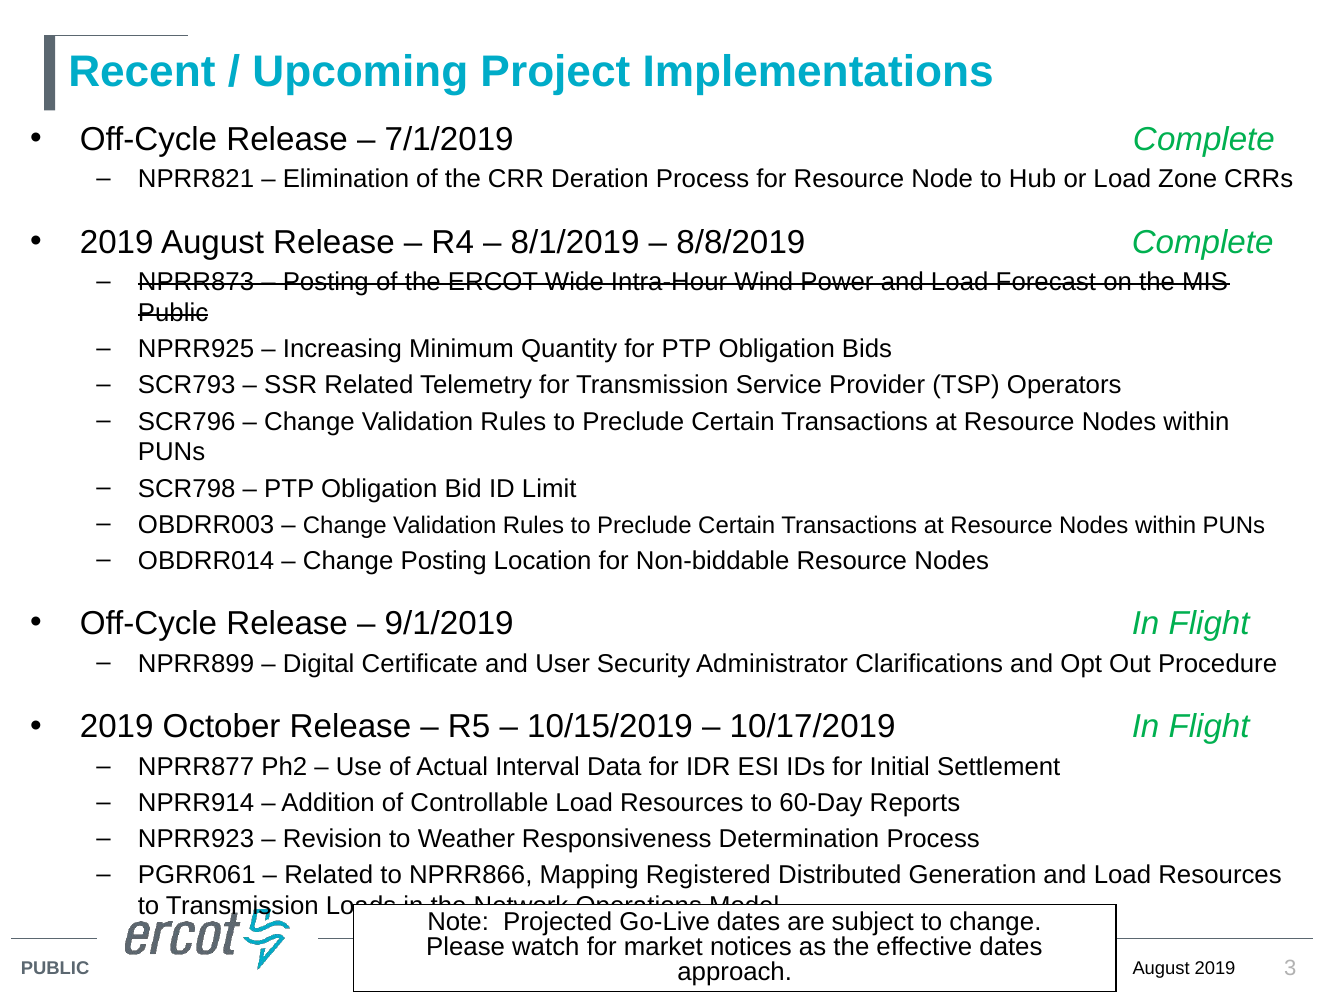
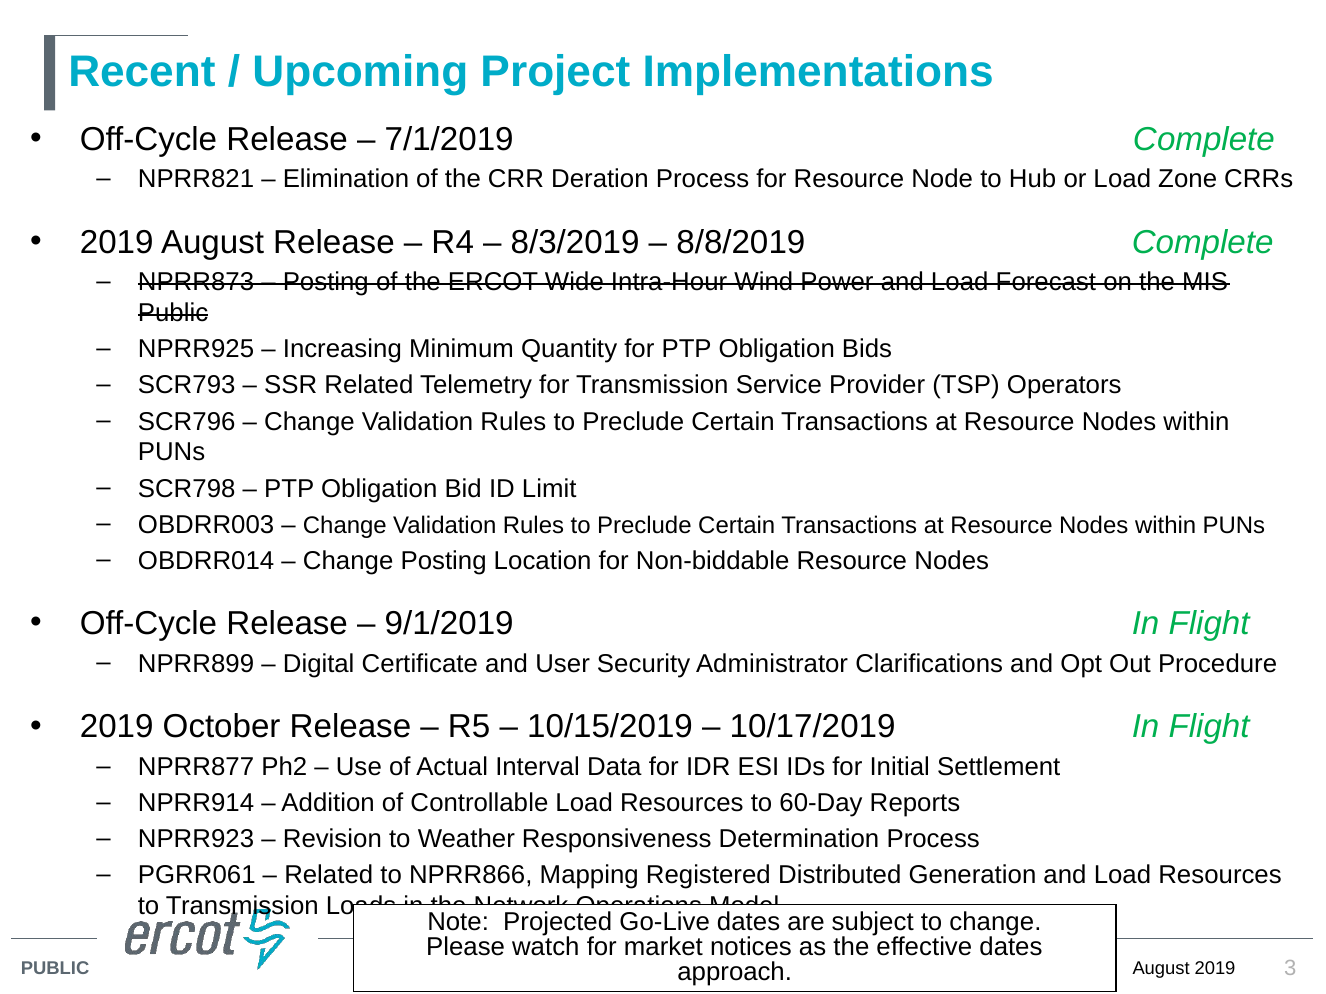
8/1/2019: 8/1/2019 -> 8/3/2019
